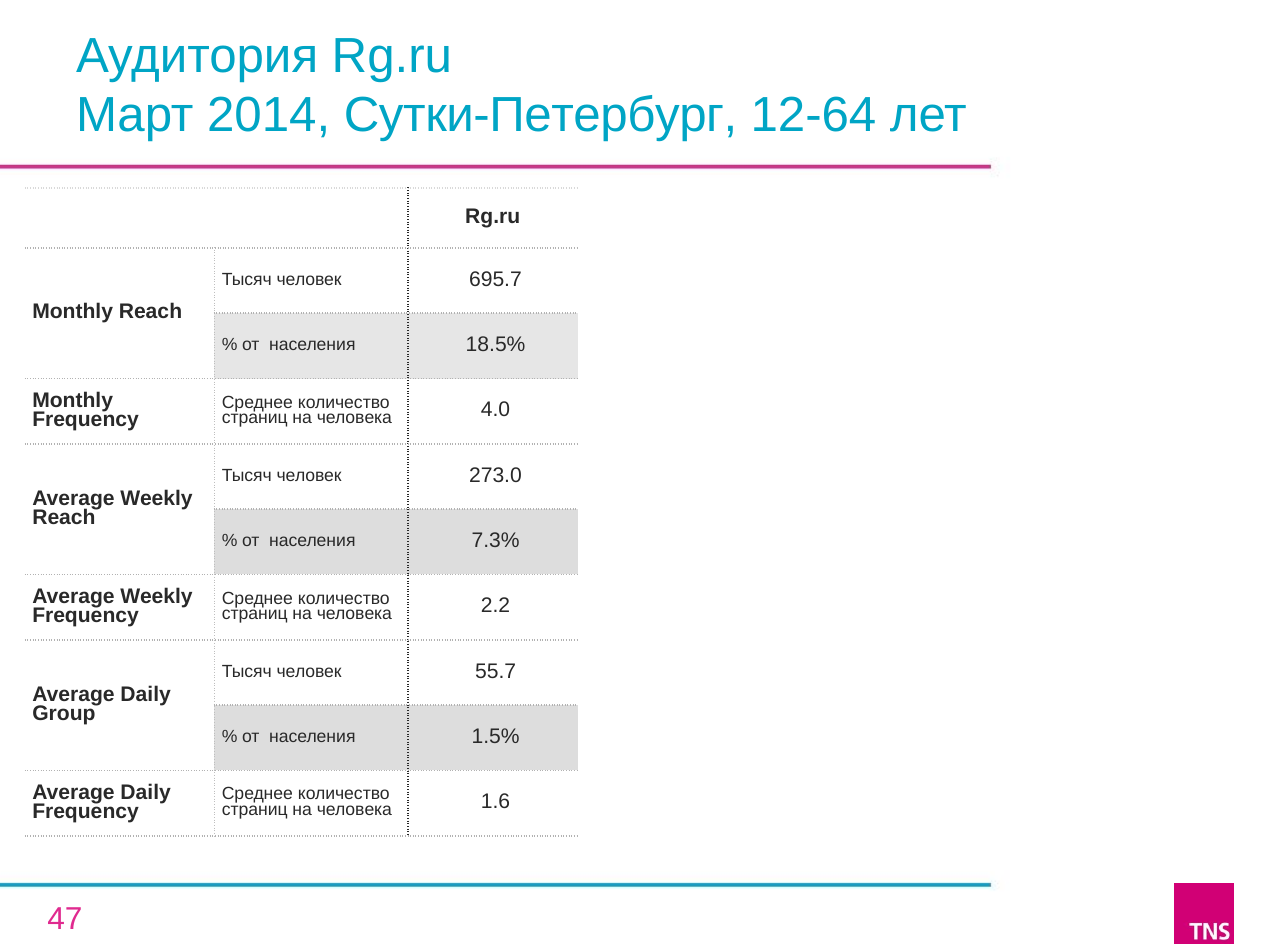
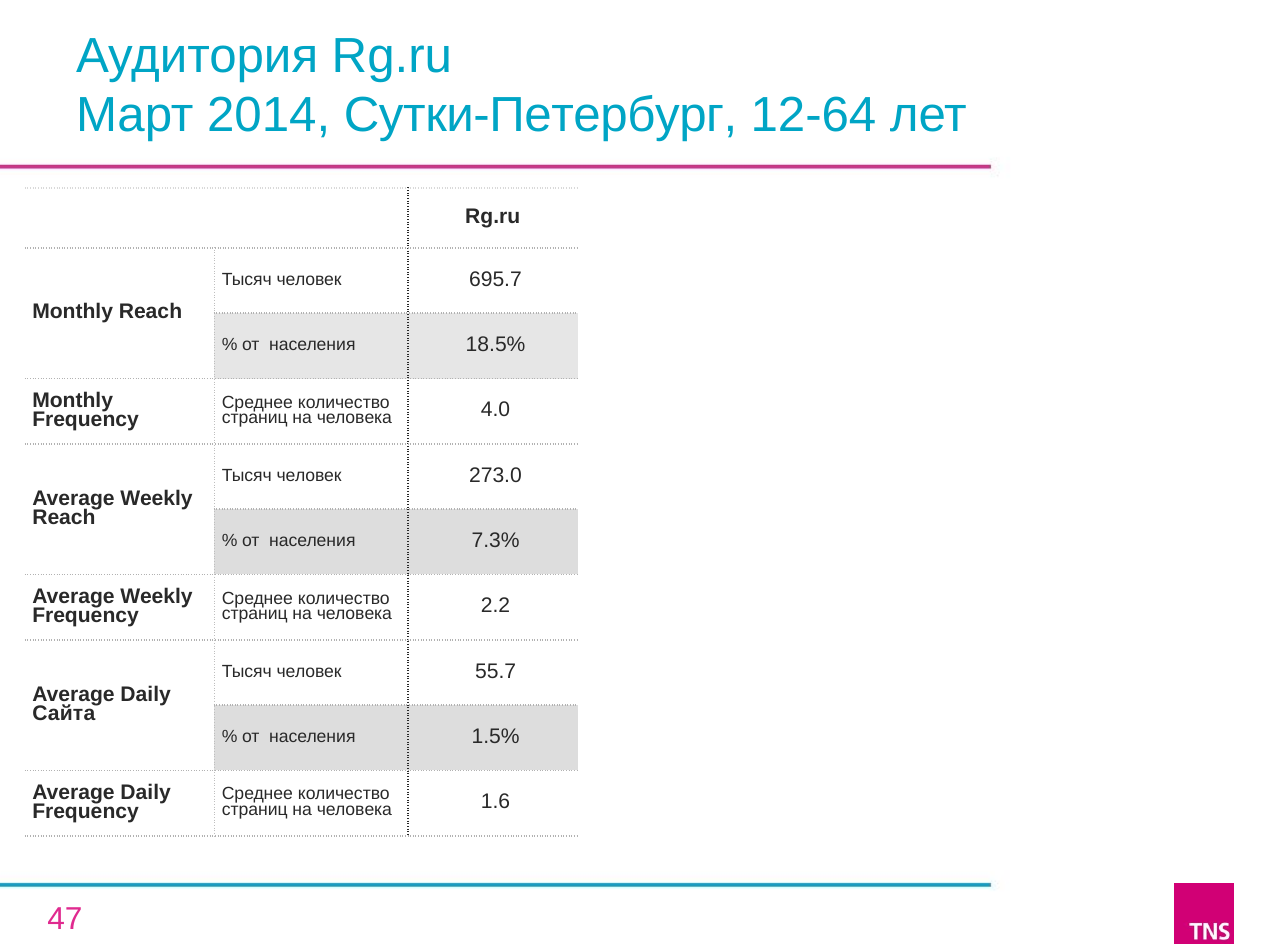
Group: Group -> Сайта
